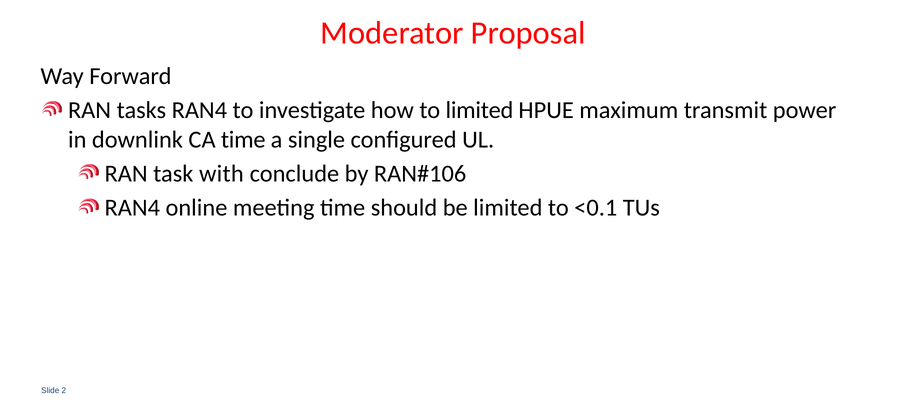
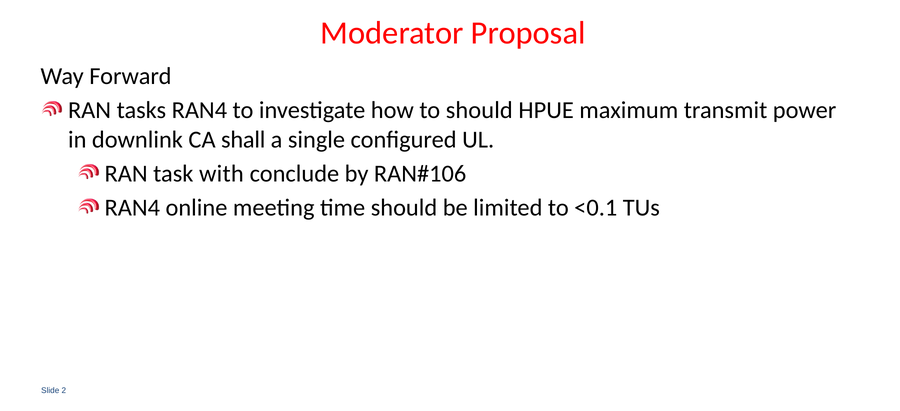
to limited: limited -> should
CA time: time -> shall
